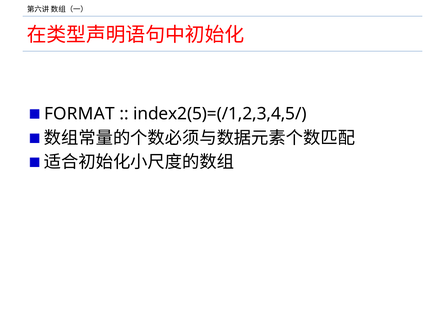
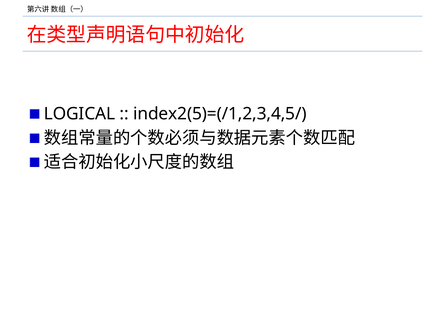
FORMAT: FORMAT -> LOGICAL
